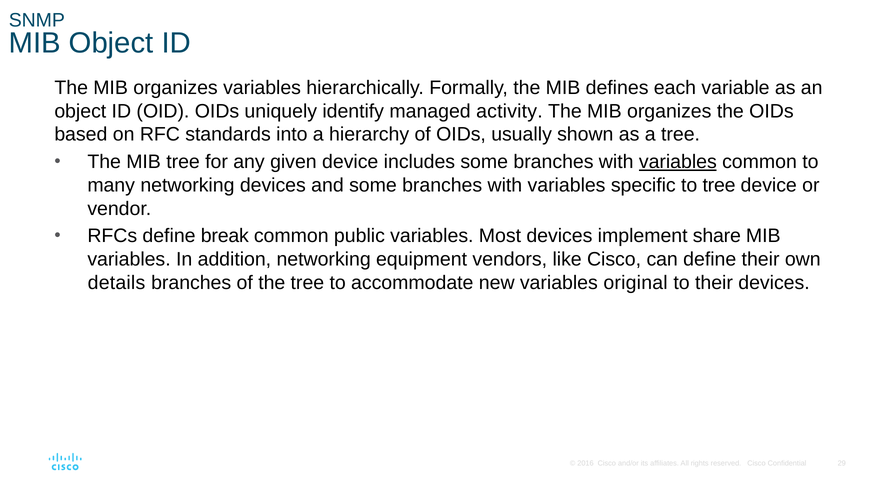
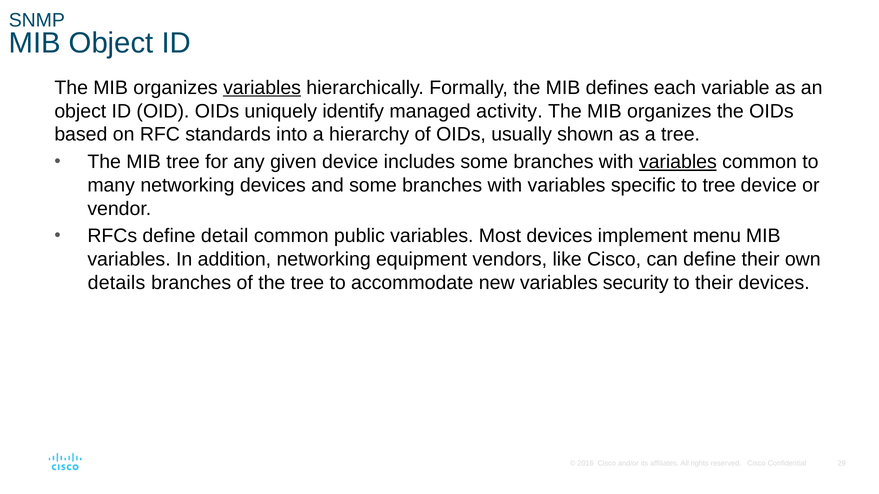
variables at (262, 88) underline: none -> present
break: break -> detail
share: share -> menu
original: original -> security
